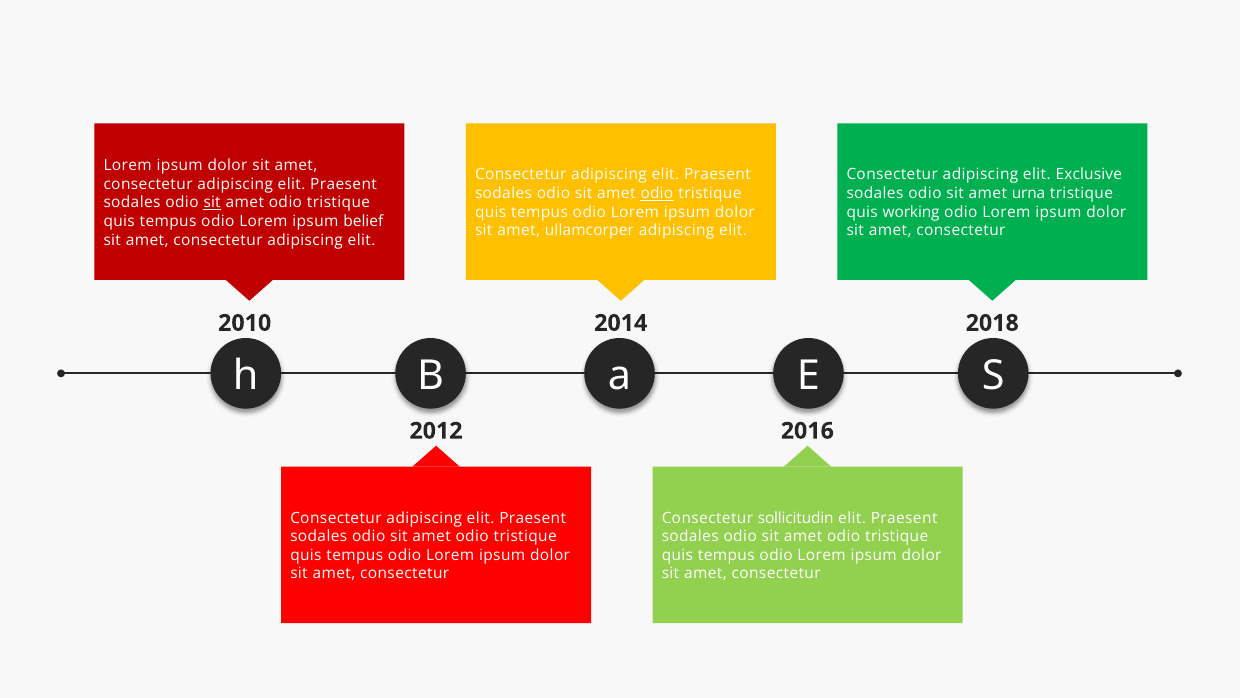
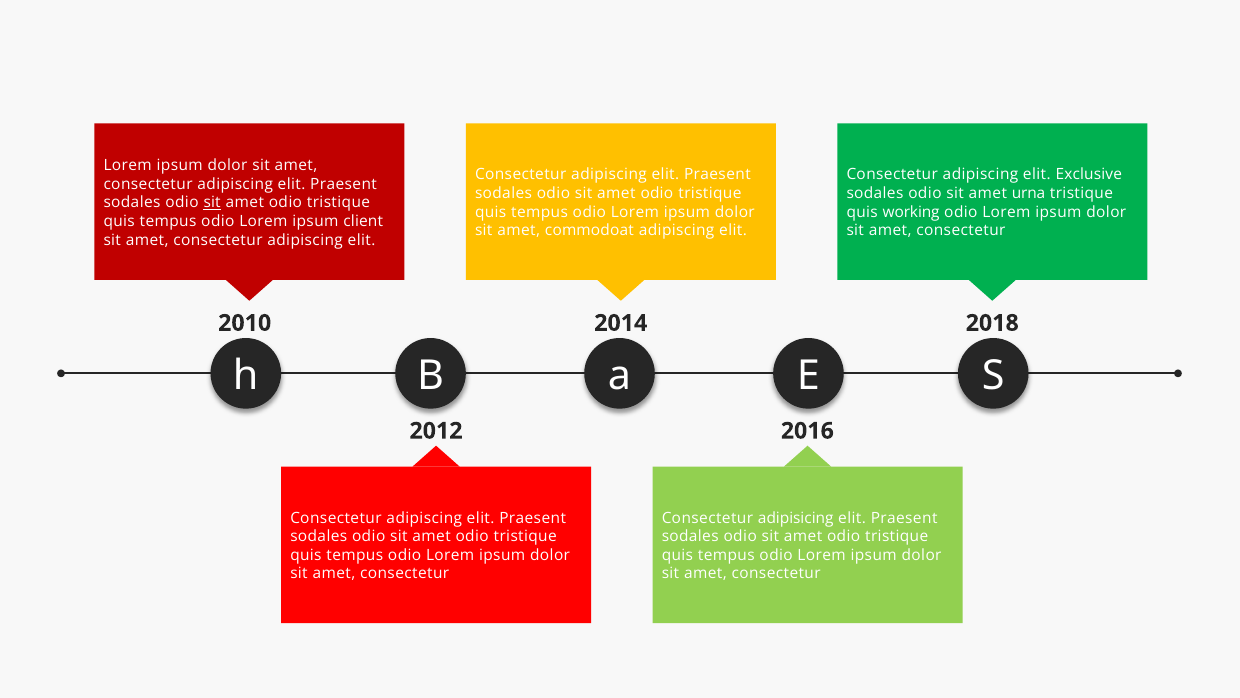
odio at (657, 193) underline: present -> none
belief: belief -> client
ullamcorper: ullamcorper -> commodoat
sollicitudin: sollicitudin -> adipisicing
